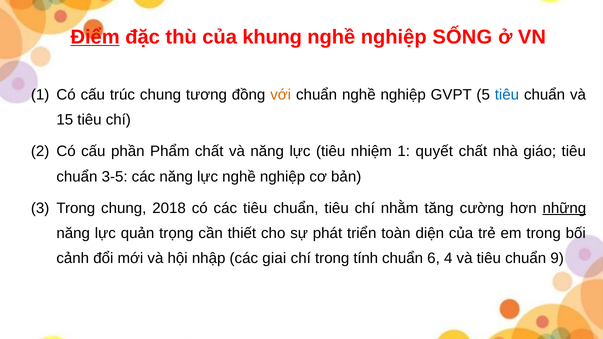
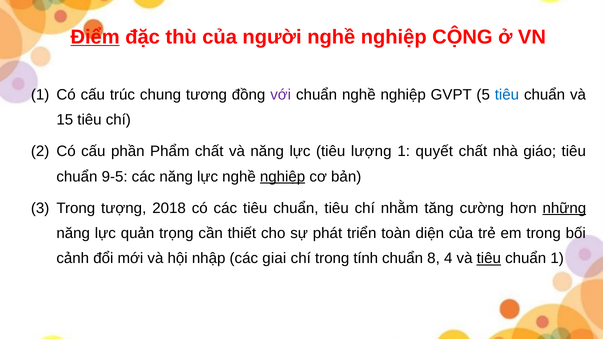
khung: khung -> người
SỐNG: SỐNG -> CỘNG
với colour: orange -> purple
nhiệm: nhiệm -> lượng
3-5: 3-5 -> 9-5
nghiệp at (283, 177) underline: none -> present
Trong chung: chung -> tượng
6: 6 -> 8
tiêu at (489, 259) underline: none -> present
chuẩn 9: 9 -> 1
